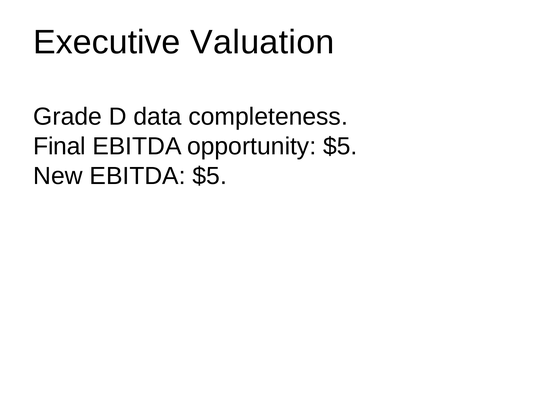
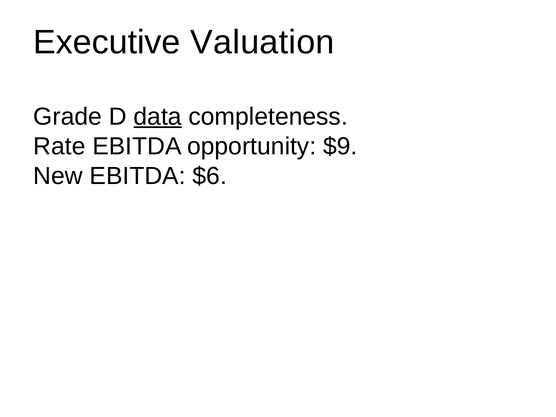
data underline: none -> present
Final: Final -> Rate
opportunity $5: $5 -> $9
EBITDA $5: $5 -> $6
